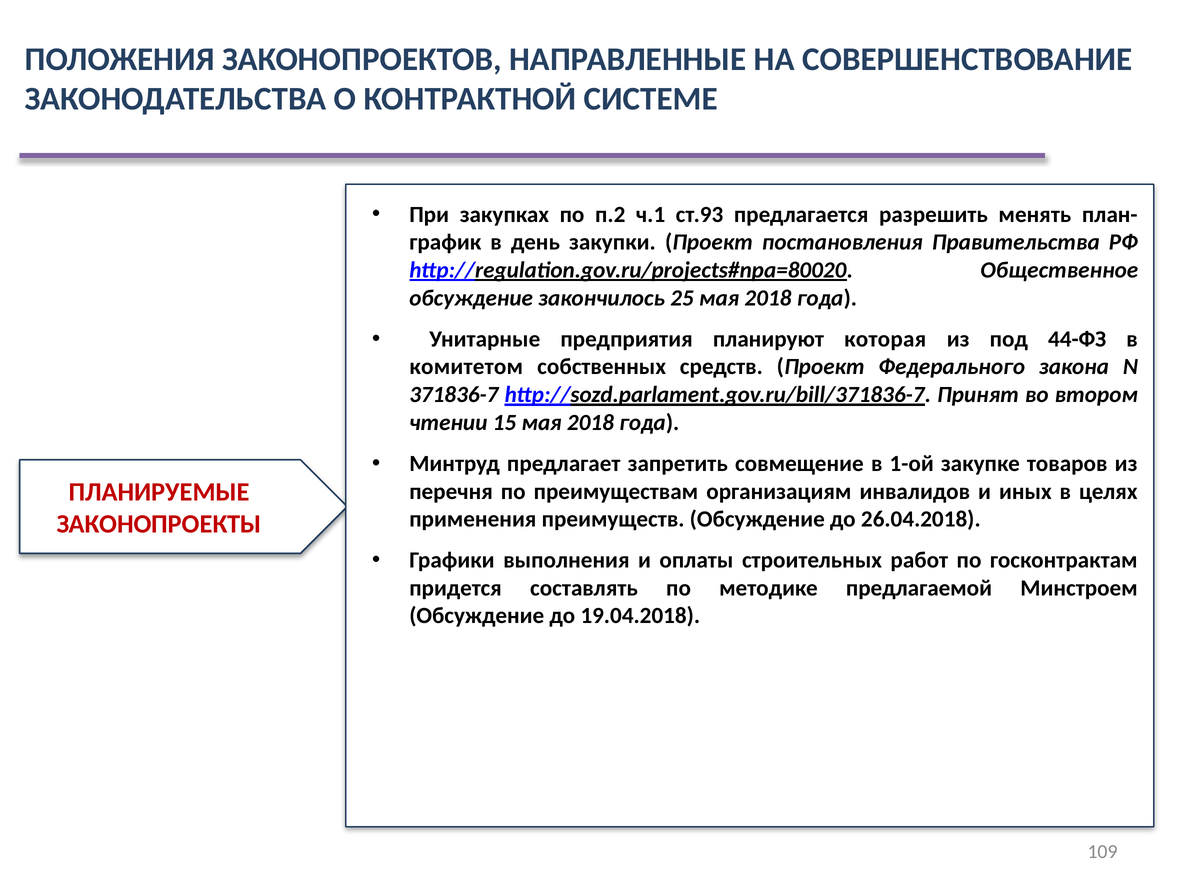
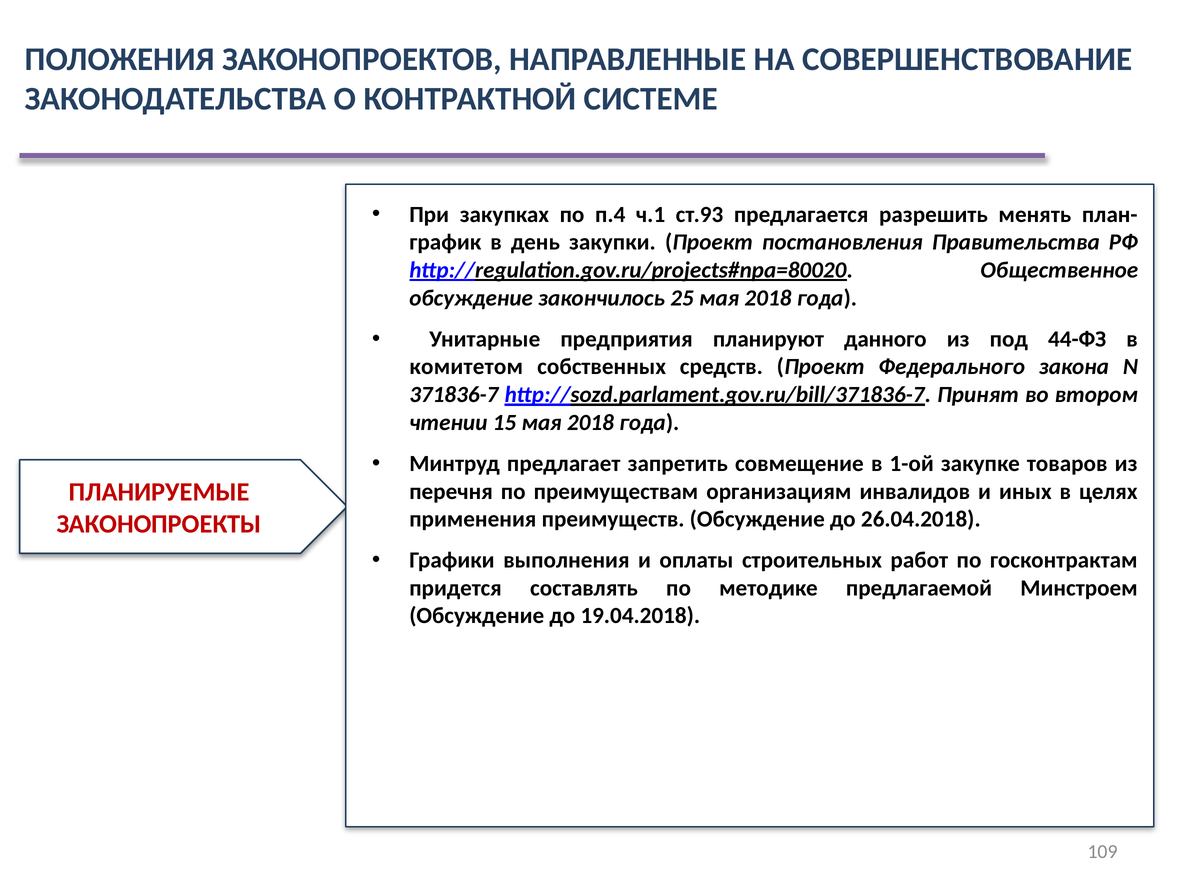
п.2: п.2 -> п.4
которая: которая -> данного
